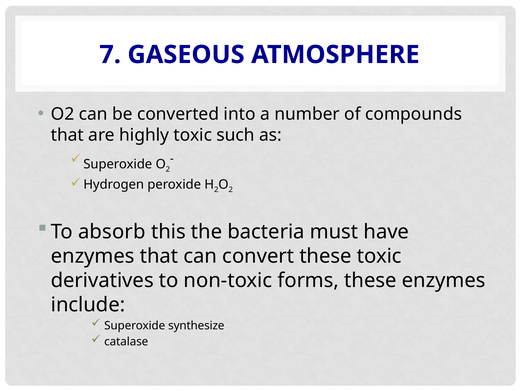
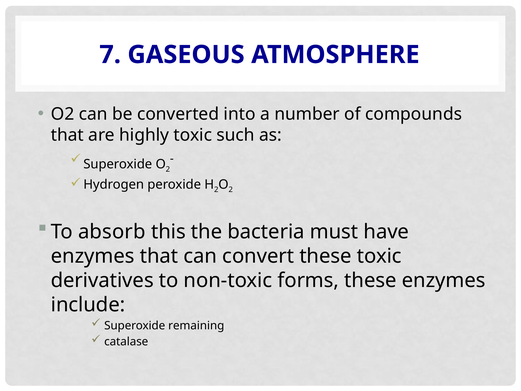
synthesize: synthesize -> remaining
